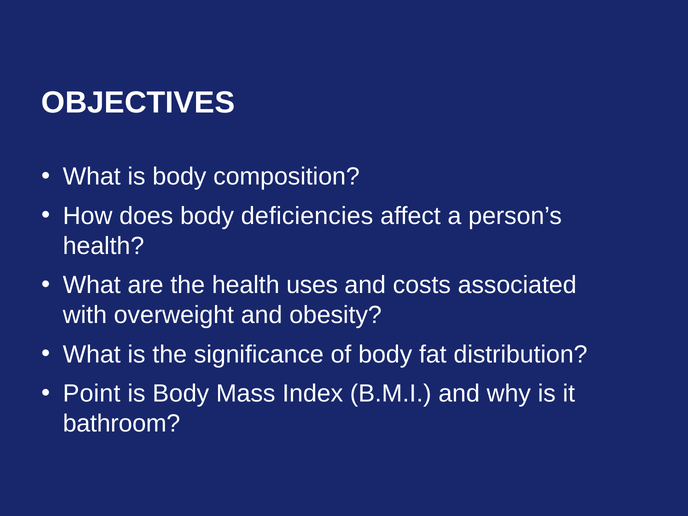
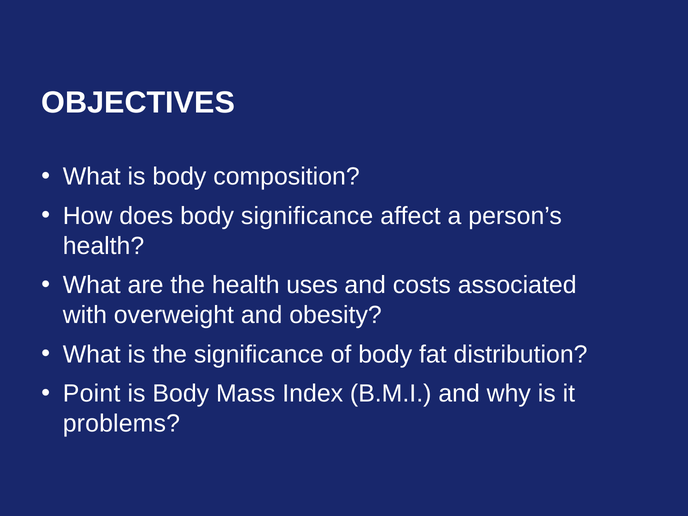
body deficiencies: deficiencies -> significance
bathroom: bathroom -> problems
